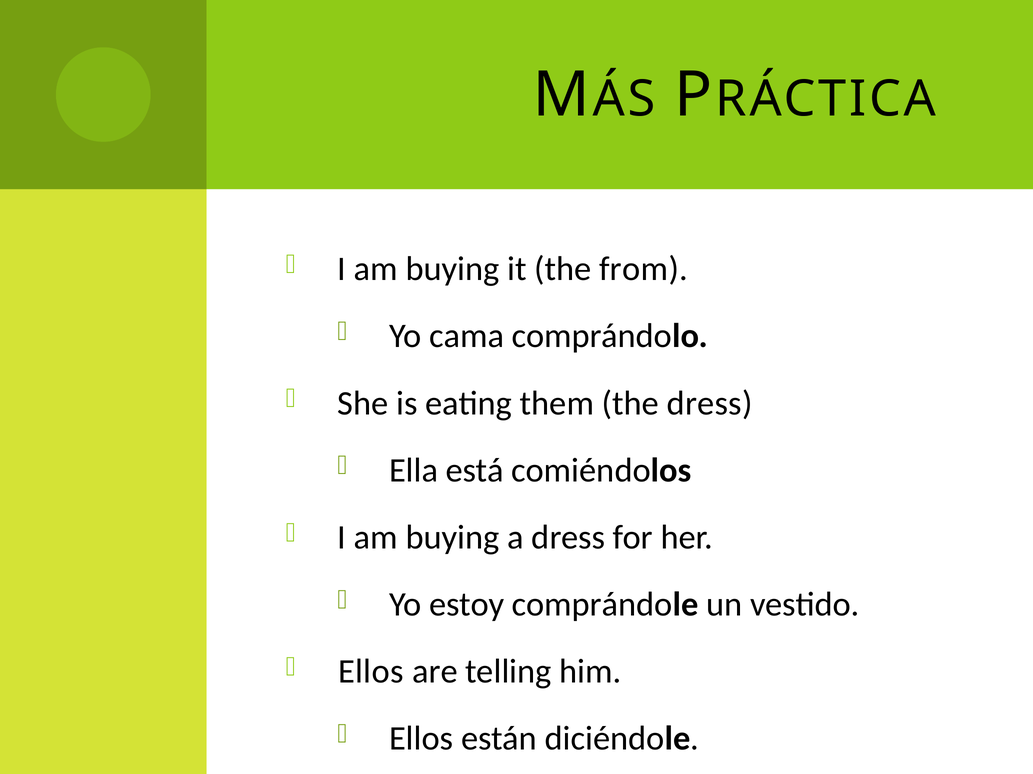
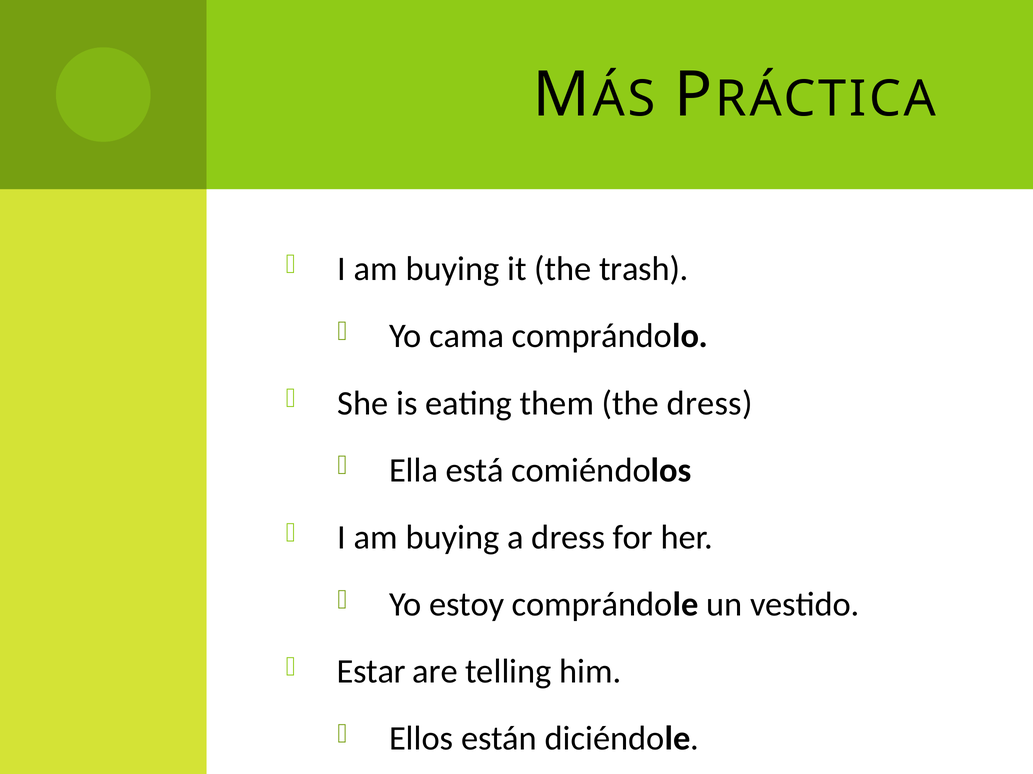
from: from -> trash
Ellos at (371, 672): Ellos -> Estar
